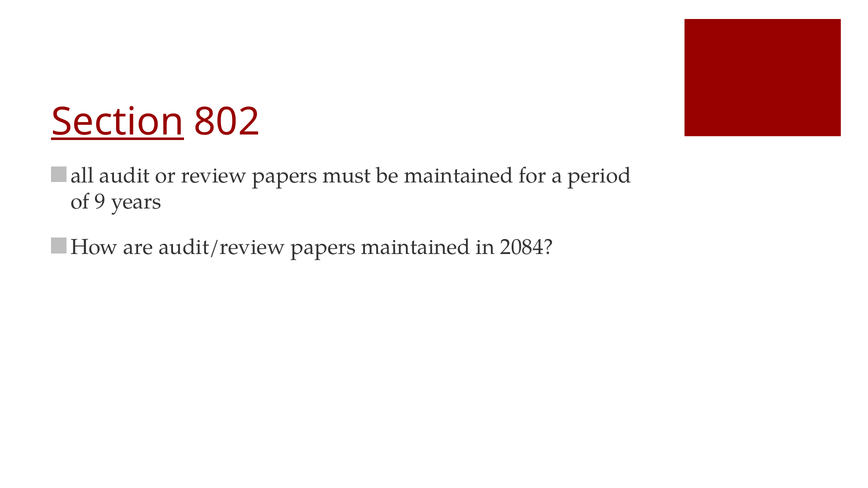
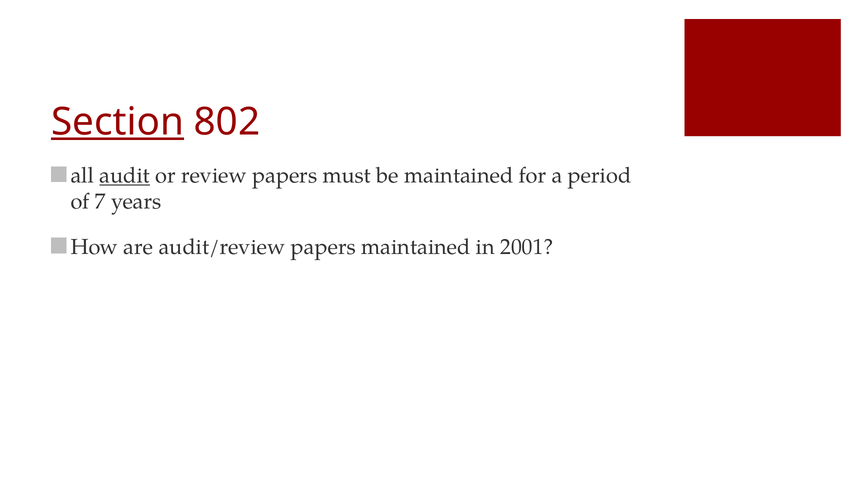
audit underline: none -> present
9: 9 -> 7
2084: 2084 -> 2001
